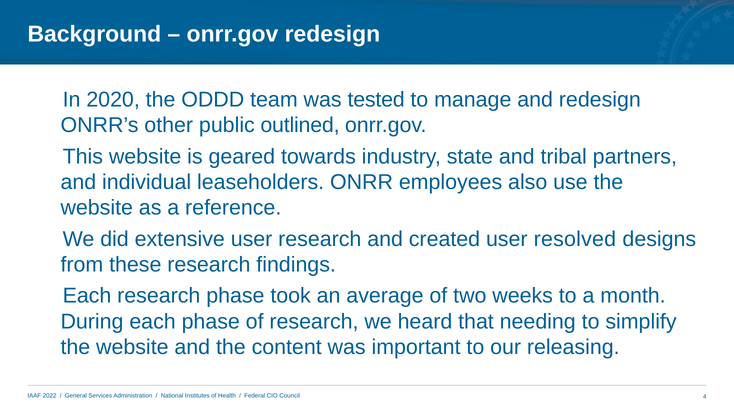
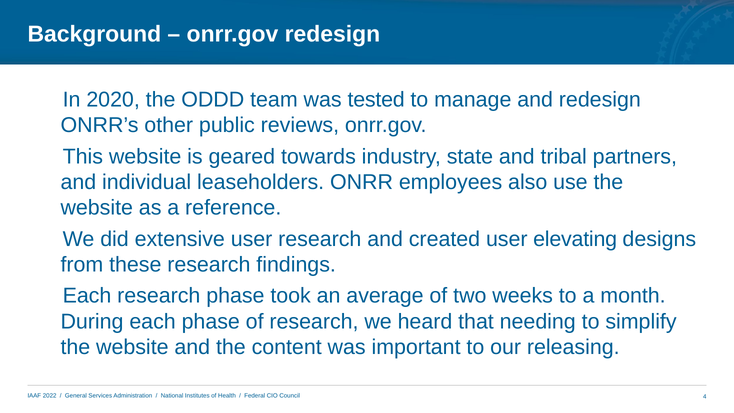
outlined: outlined -> reviews
resolved: resolved -> elevating
